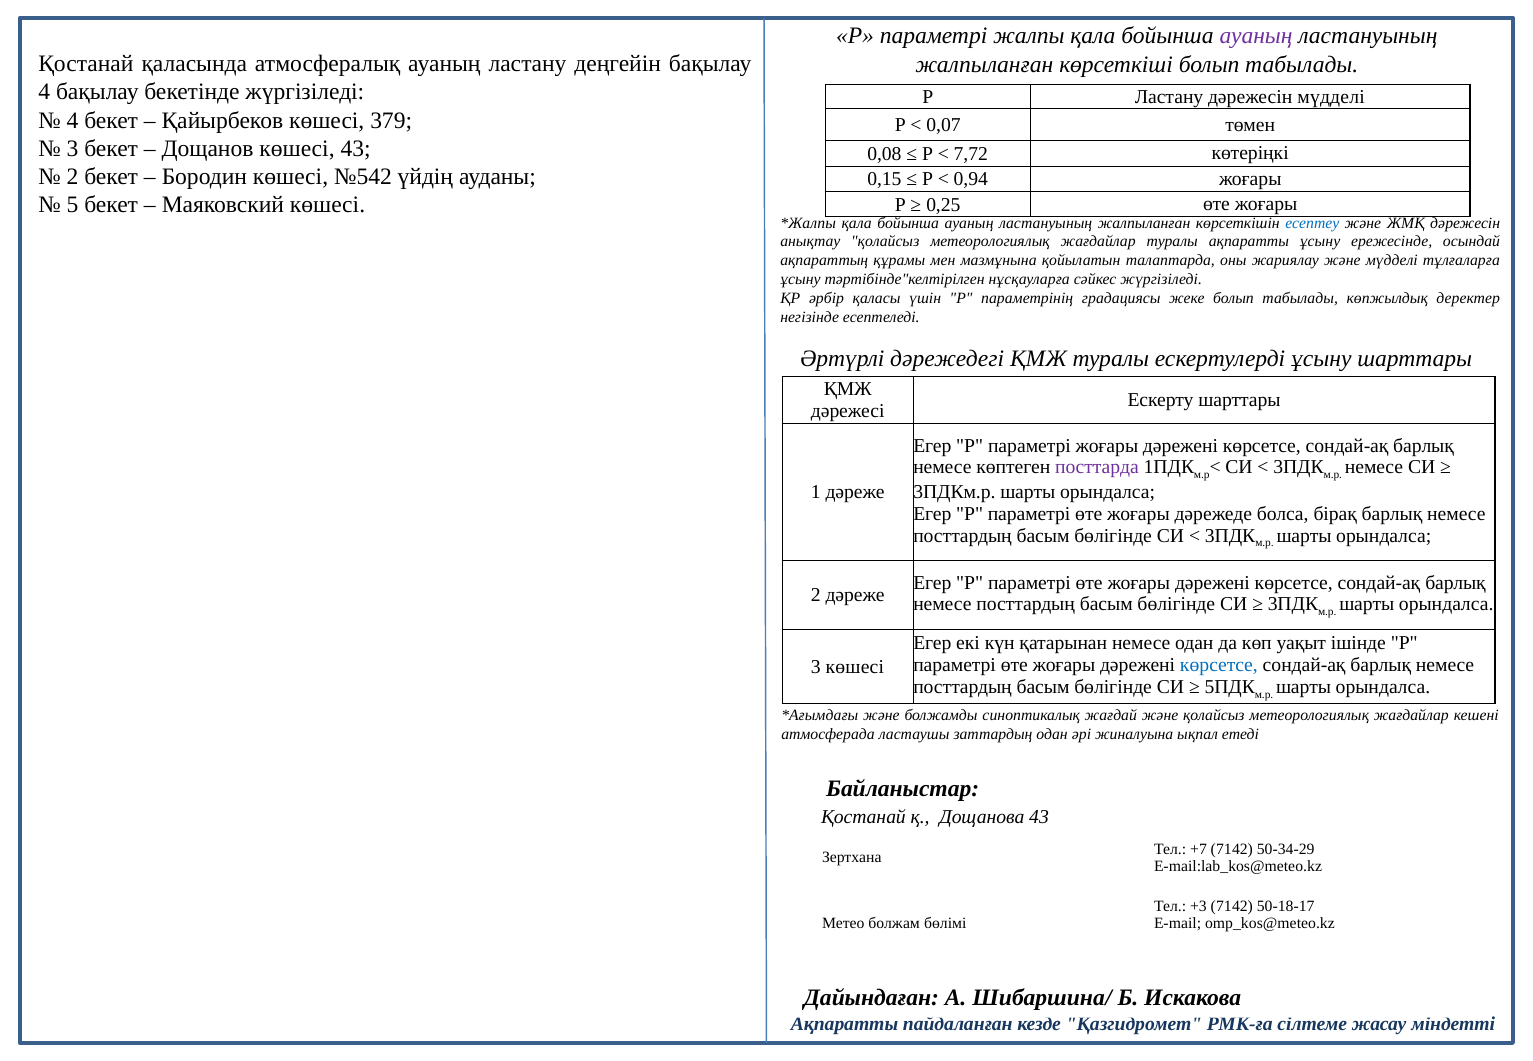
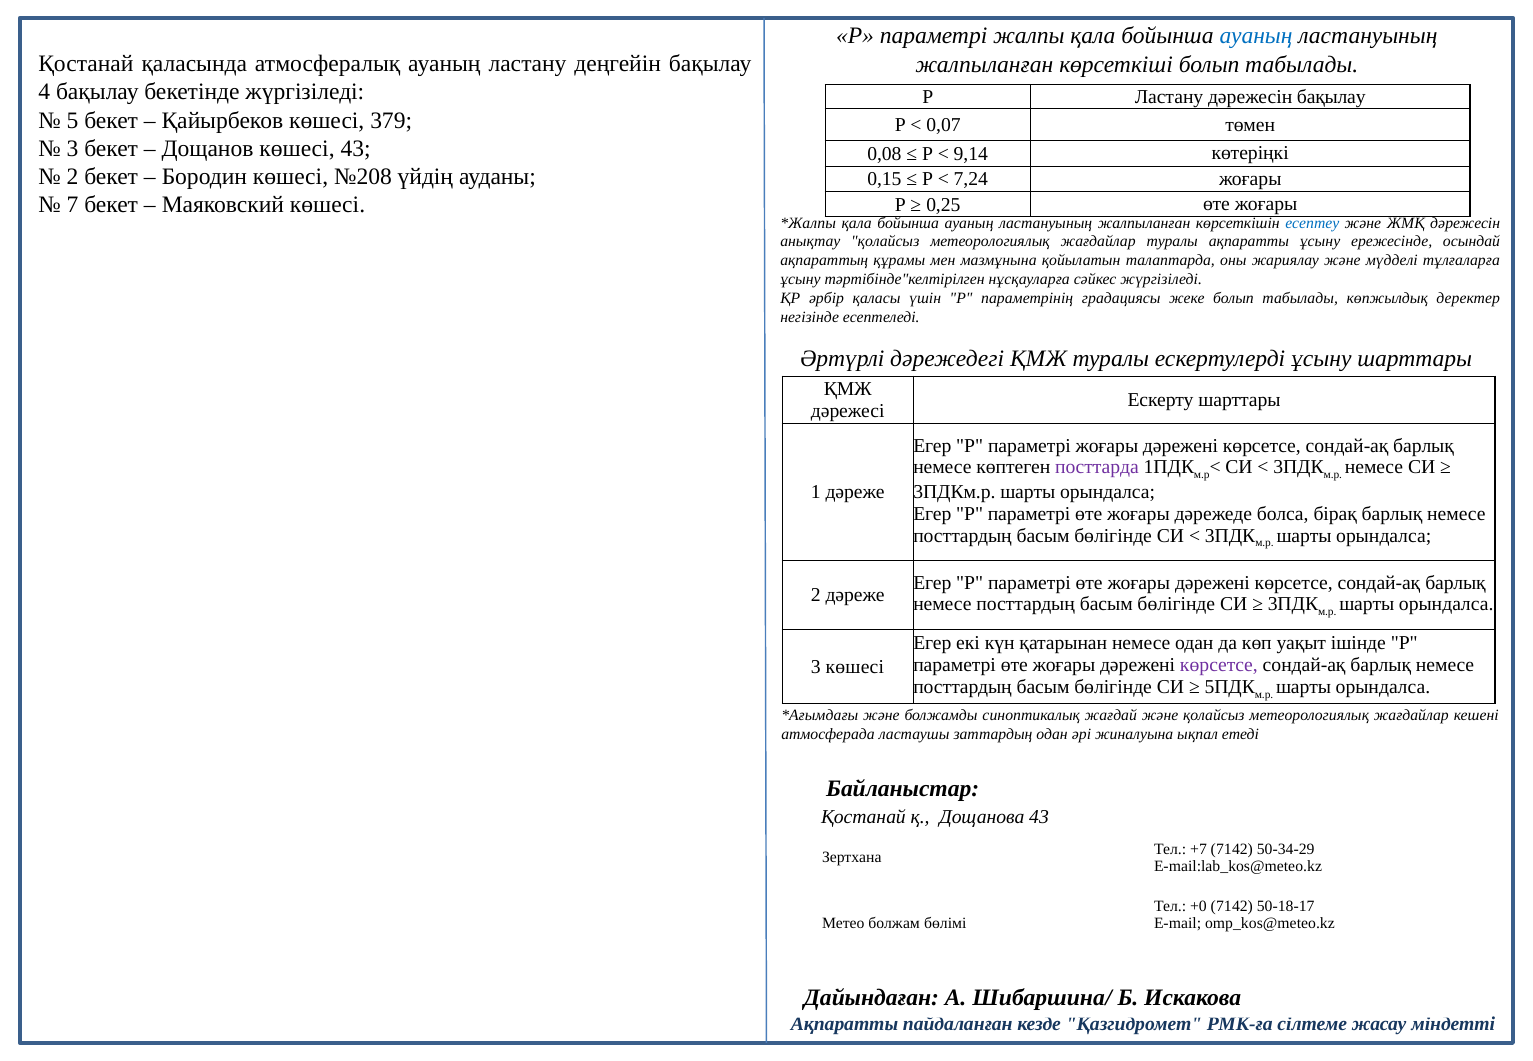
ауаның at (1256, 36) colour: purple -> blue
дәрежесін мүдделі: мүдделі -> бақылау
4 at (73, 120): 4 -> 5
7,72: 7,72 -> 9,14
№542: №542 -> №208
0,94: 0,94 -> 7,24
5: 5 -> 7
көрсетсе at (1219, 665) colour: blue -> purple
+3: +3 -> +0
